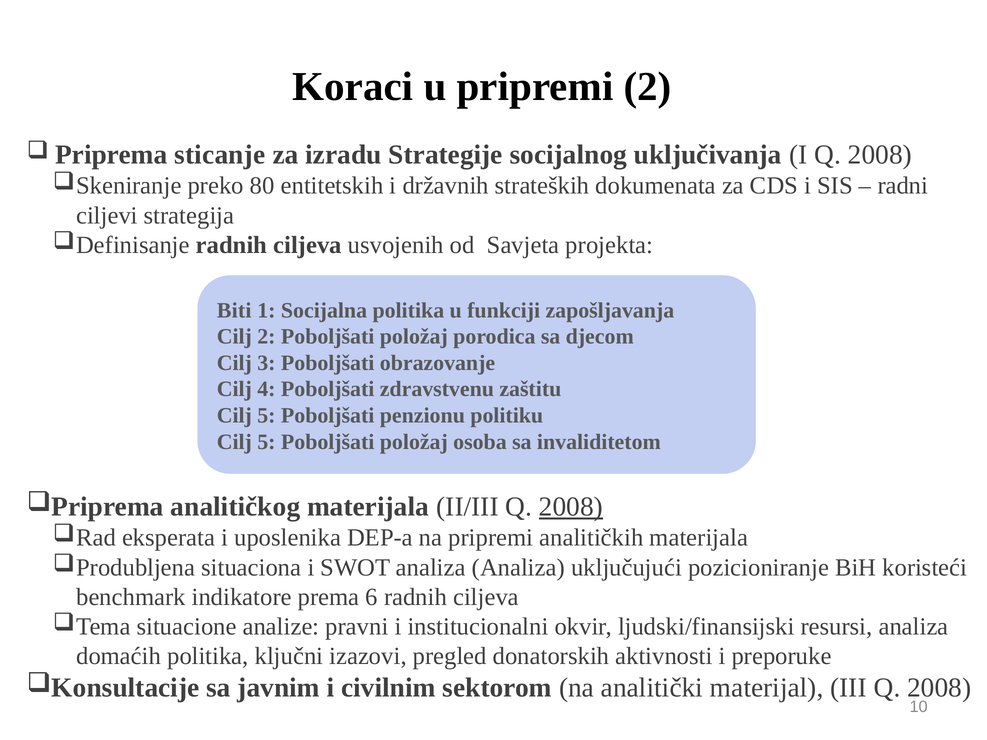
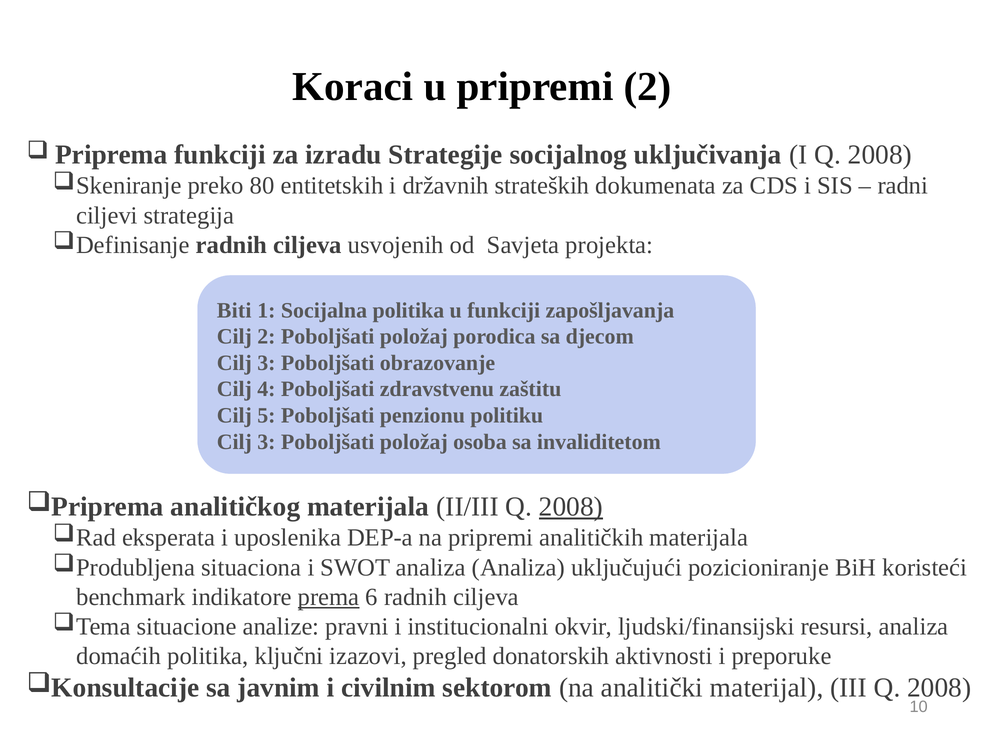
Priprema sticanje: sticanje -> funkciji
5 at (266, 442): 5 -> 3
prema underline: none -> present
